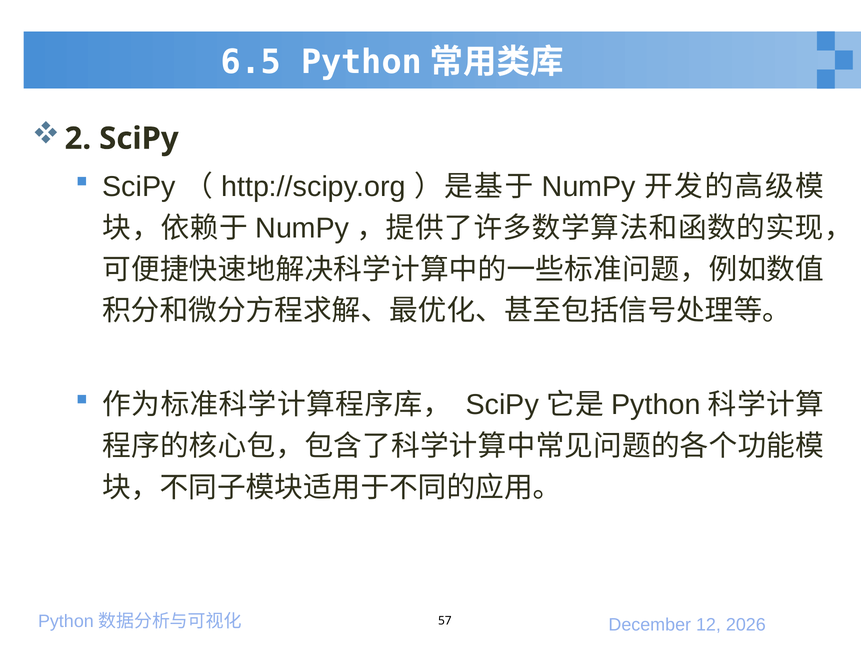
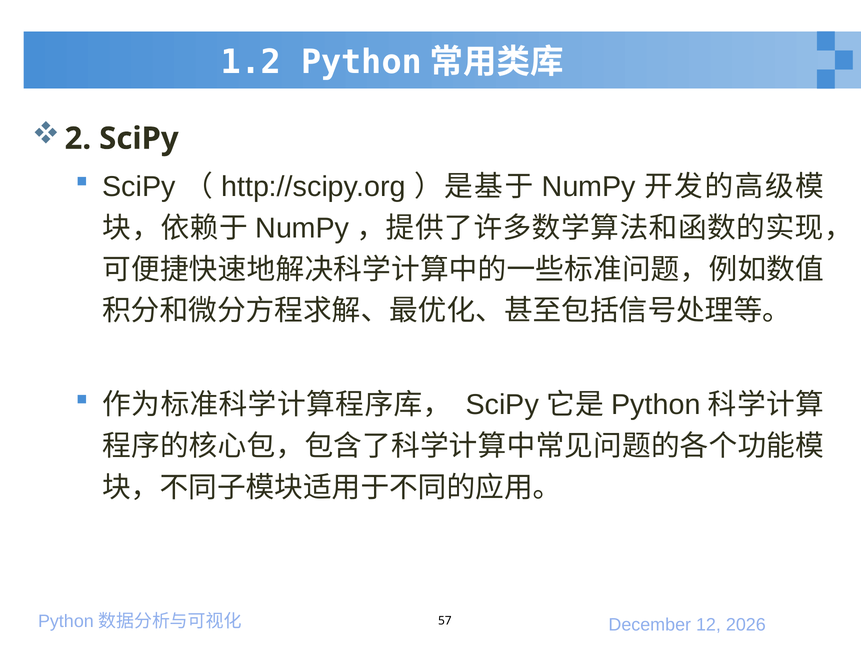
6.5: 6.5 -> 1.2
